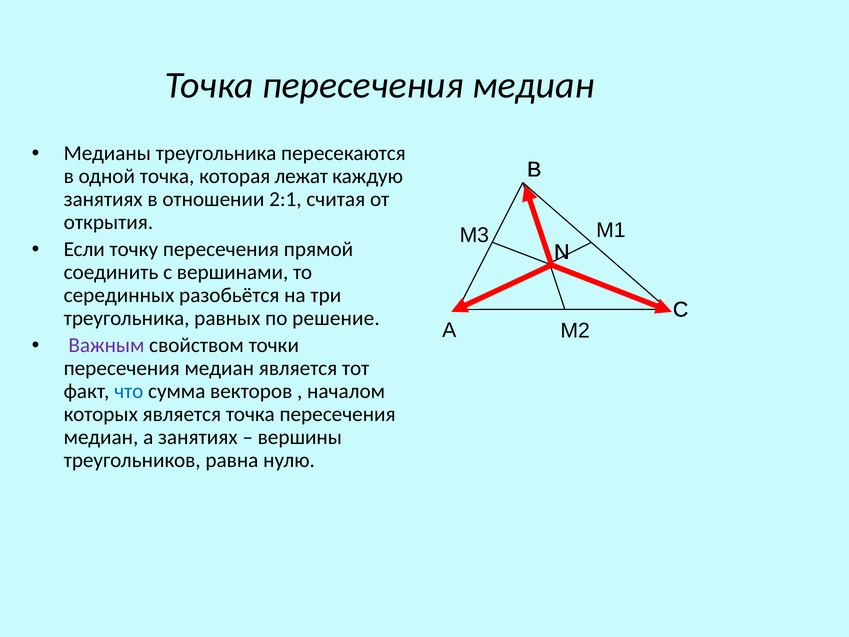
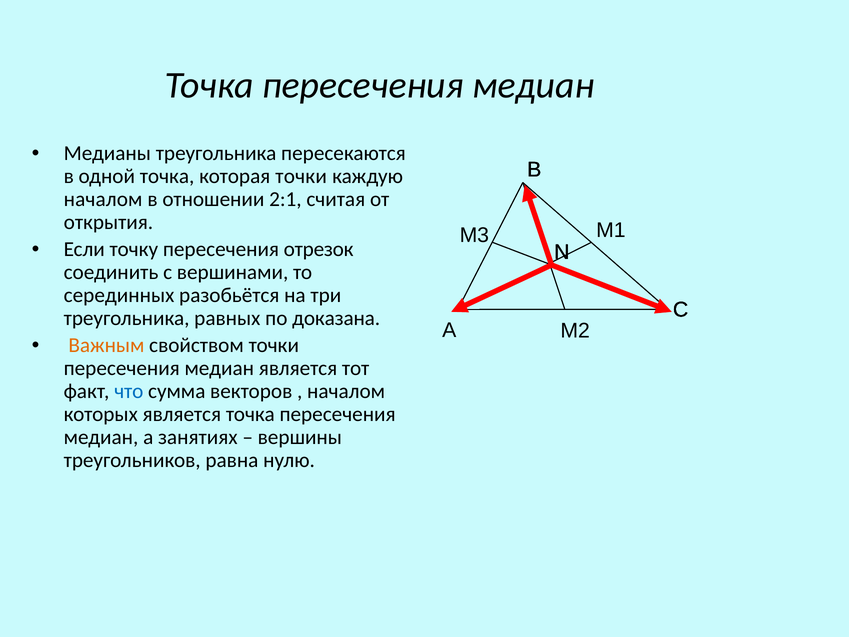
которая лежат: лежат -> точки
занятиях at (103, 199): занятиях -> началом
прямой: прямой -> отрезок
решение: решение -> доказана
Важным colour: purple -> orange
